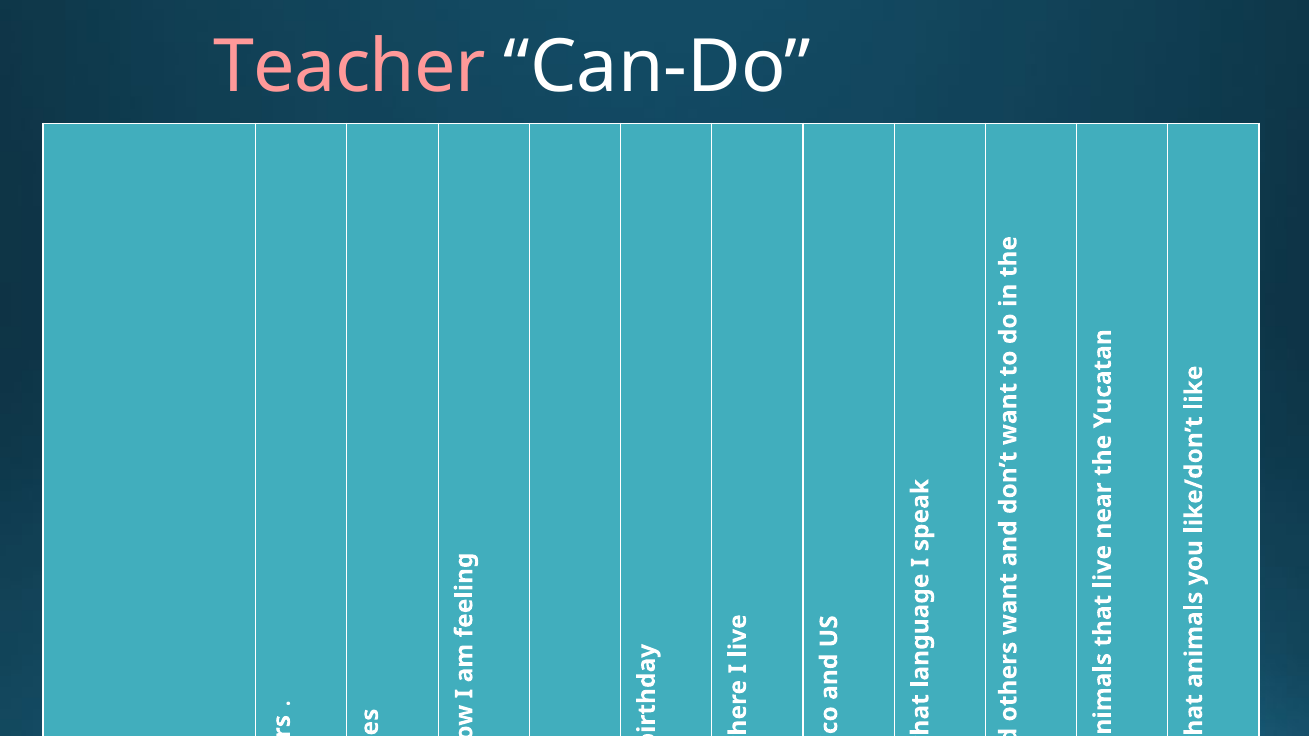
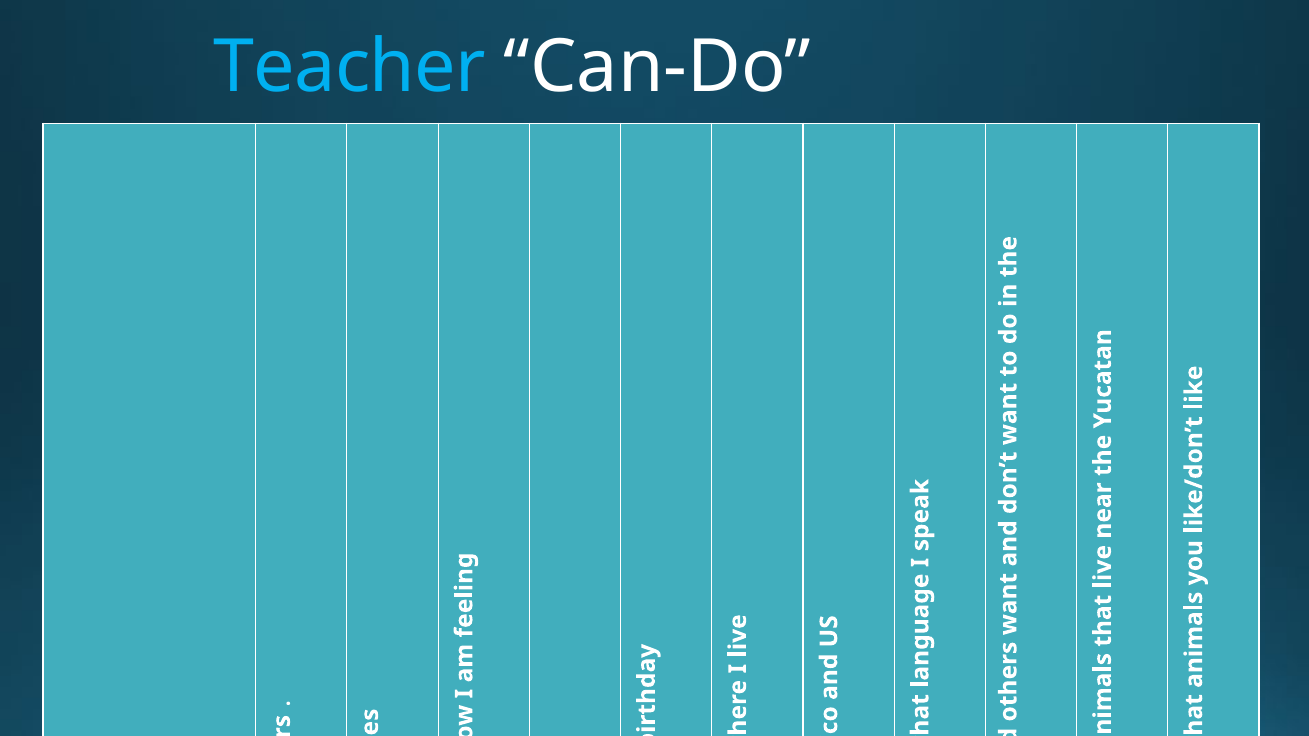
Teacher colour: pink -> light blue
